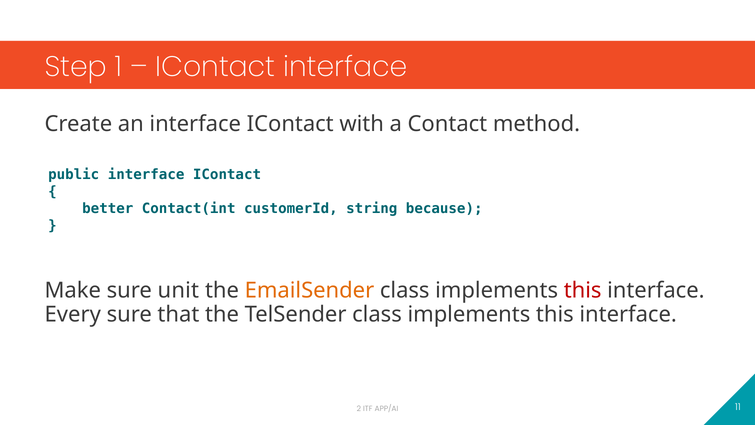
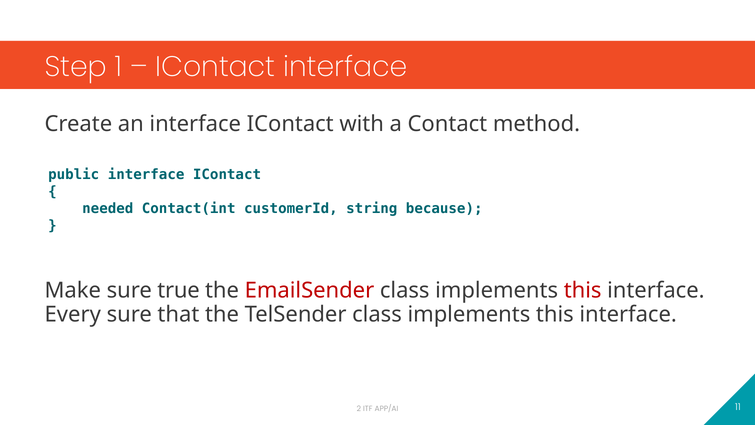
better: better -> needed
unit: unit -> true
EmailSender colour: orange -> red
